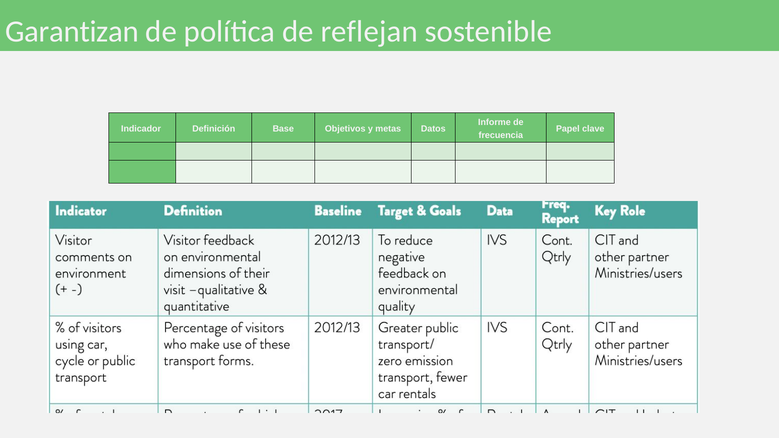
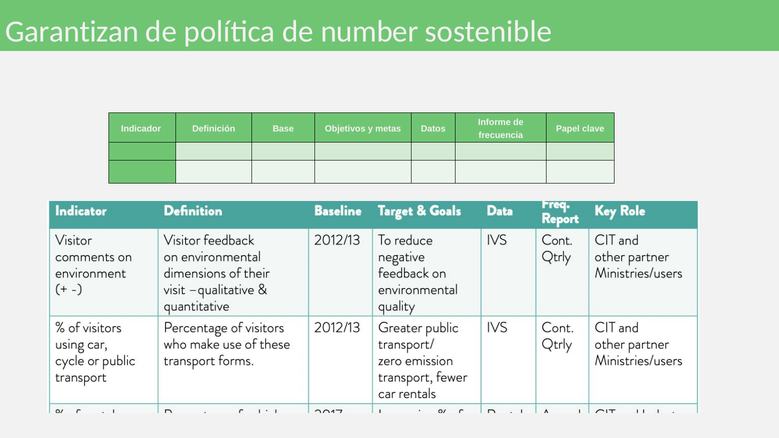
reflejan: reflejan -> number
